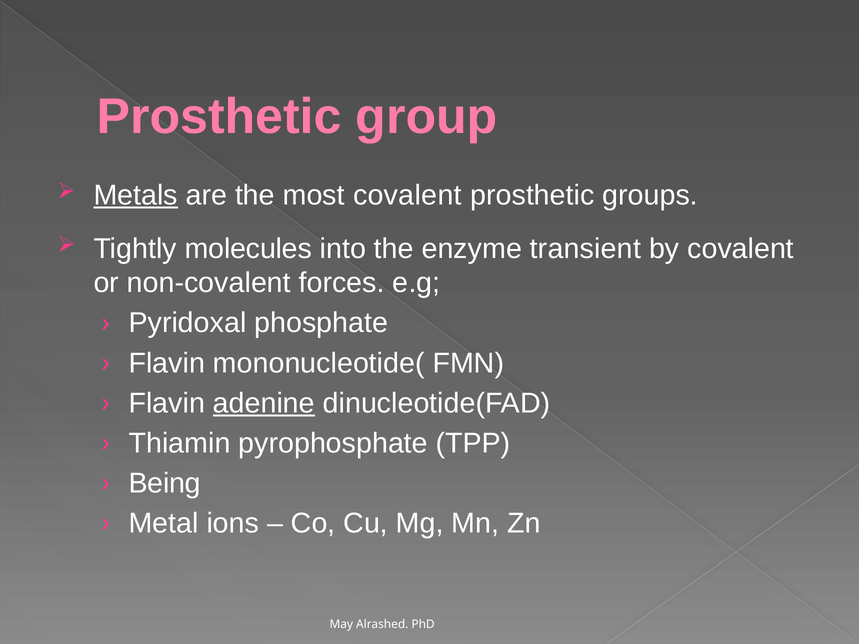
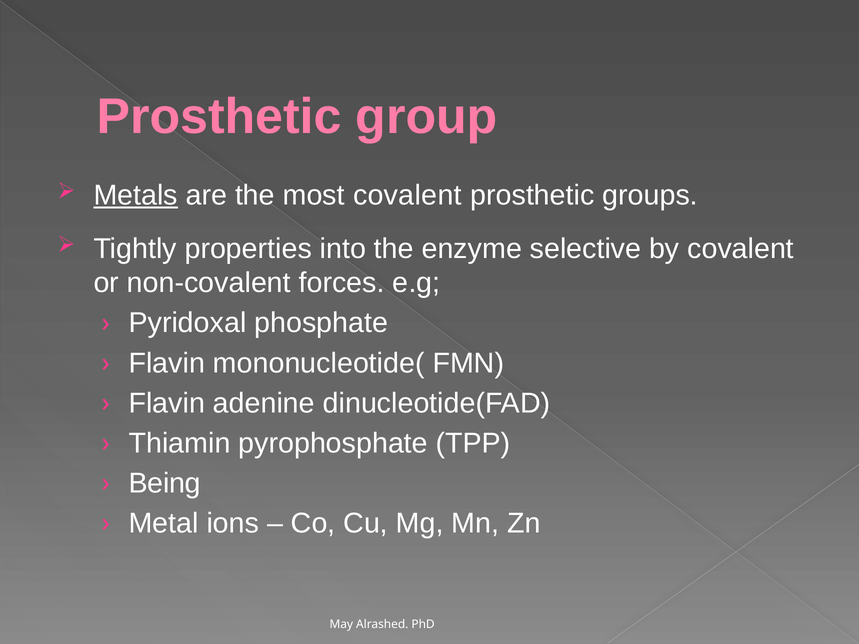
molecules: molecules -> properties
transient: transient -> selective
adenine underline: present -> none
